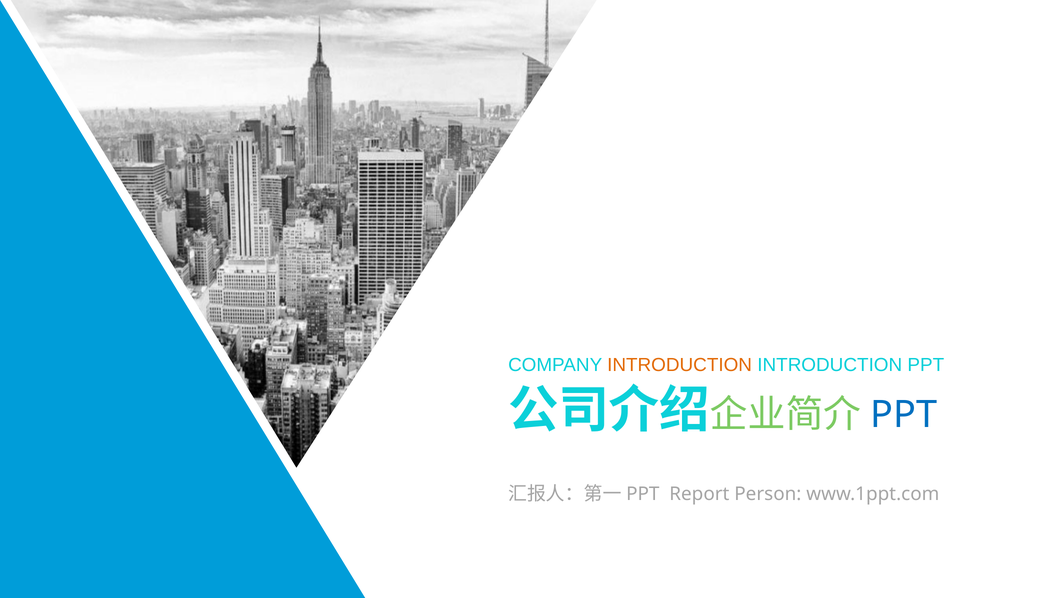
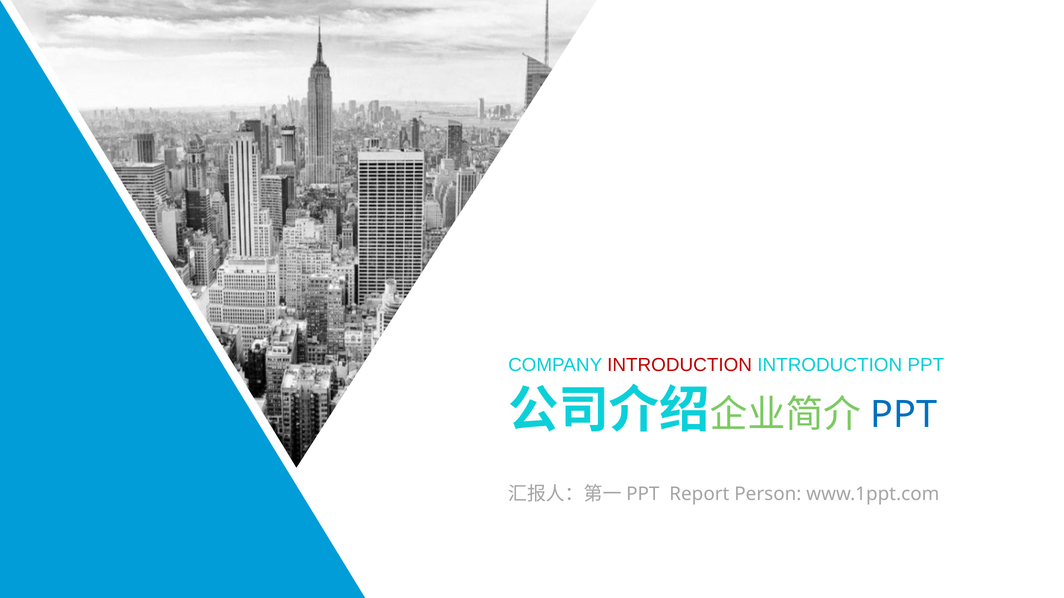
INTRODUCTION at (680, 366) colour: orange -> red
